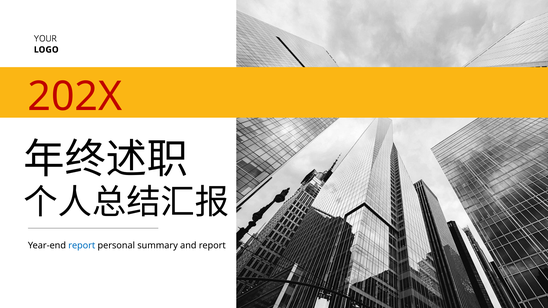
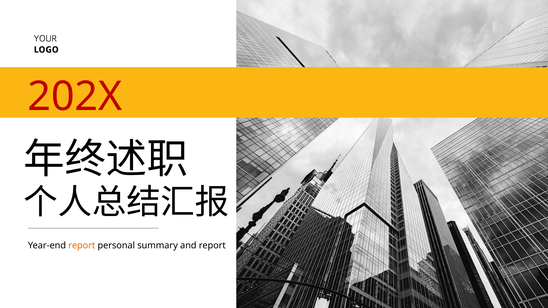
report at (82, 246) colour: blue -> orange
